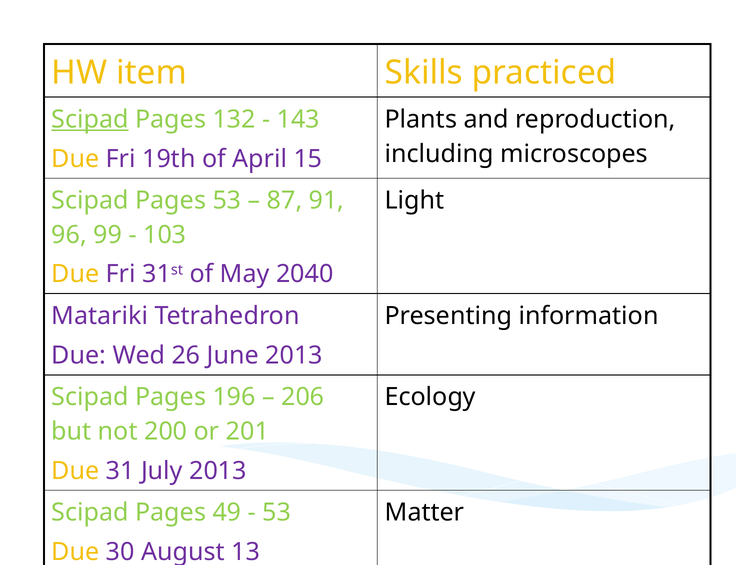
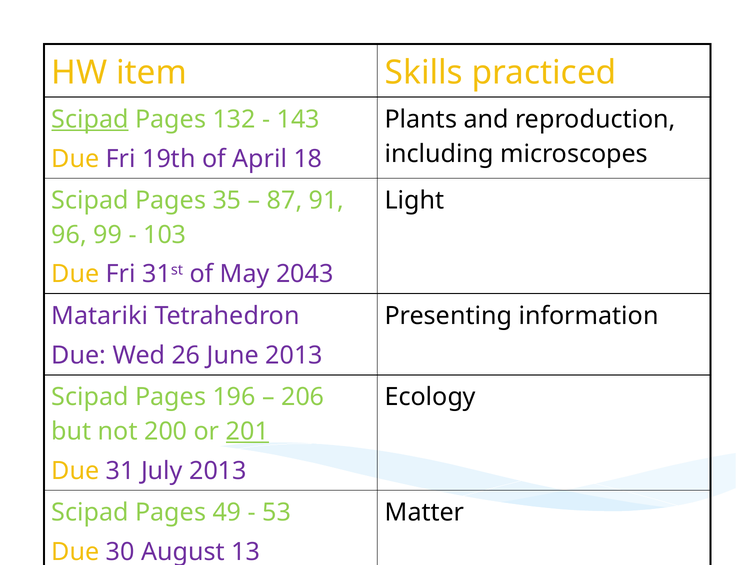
15: 15 -> 18
Pages 53: 53 -> 35
2040: 2040 -> 2043
201 underline: none -> present
